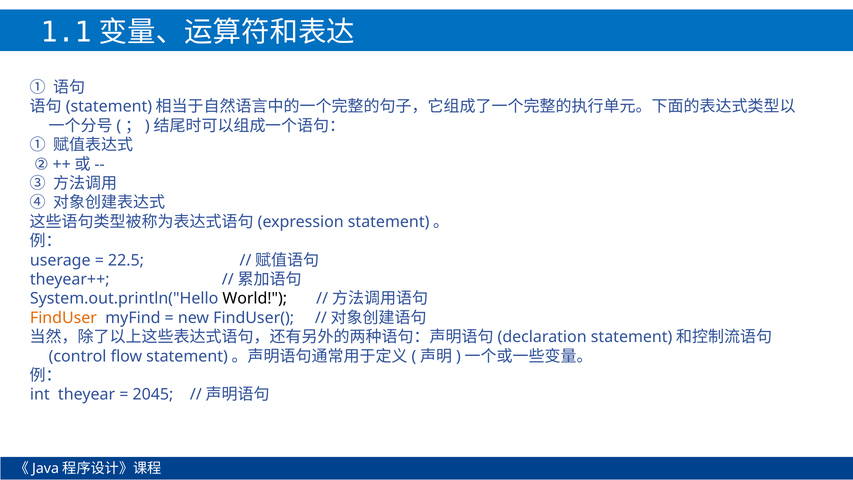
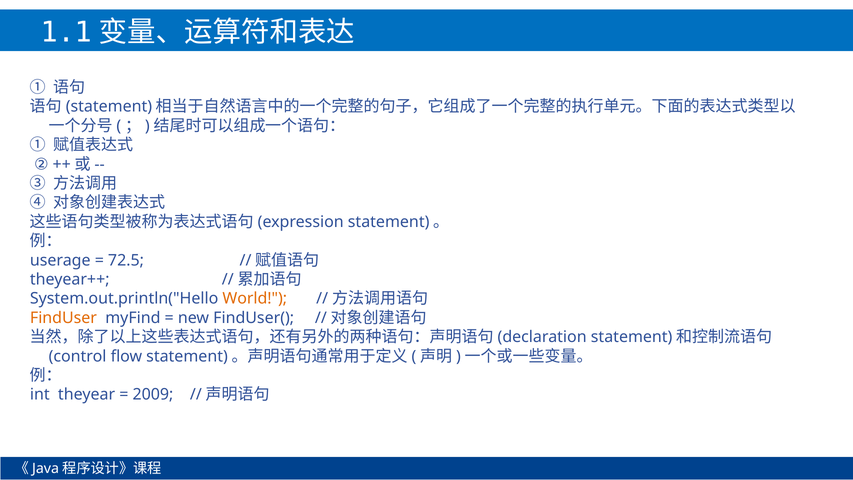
22.5: 22.5 -> 72.5
World colour: black -> orange
2045: 2045 -> 2009
